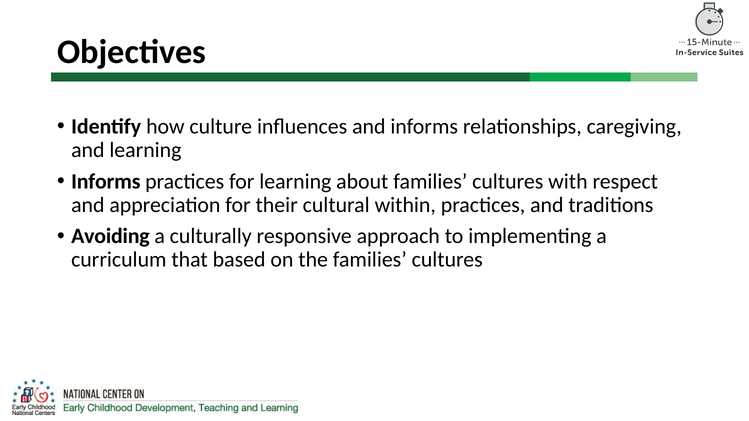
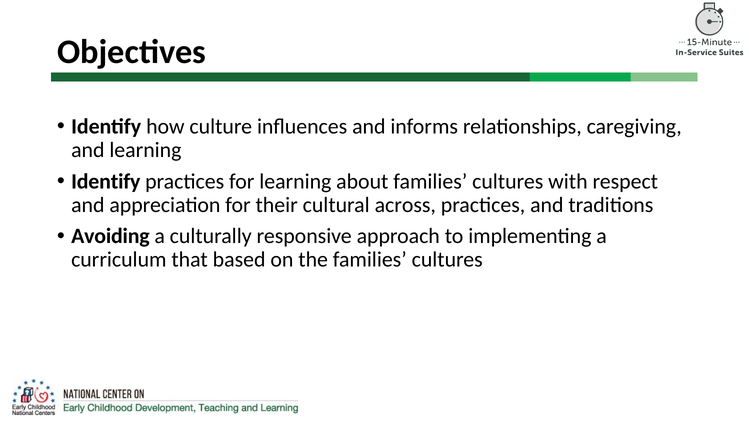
Informs at (106, 182): Informs -> Identify
within: within -> across
